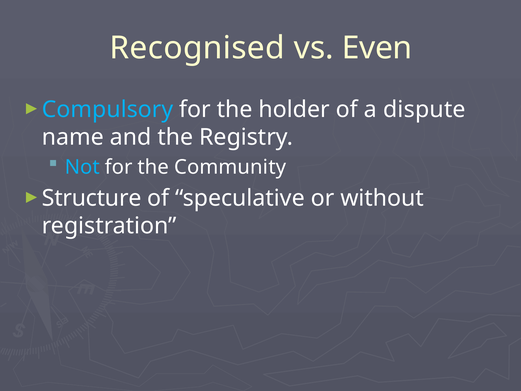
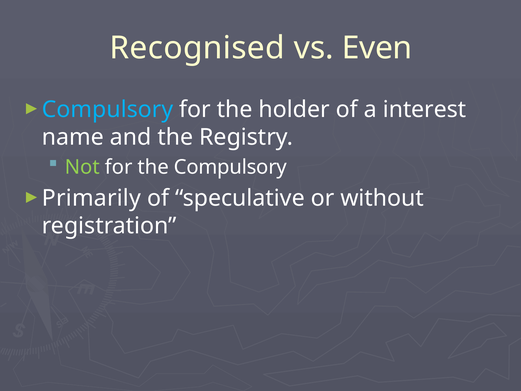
dispute: dispute -> interest
Not colour: light blue -> light green
the Community: Community -> Compulsory
Structure: Structure -> Primarily
